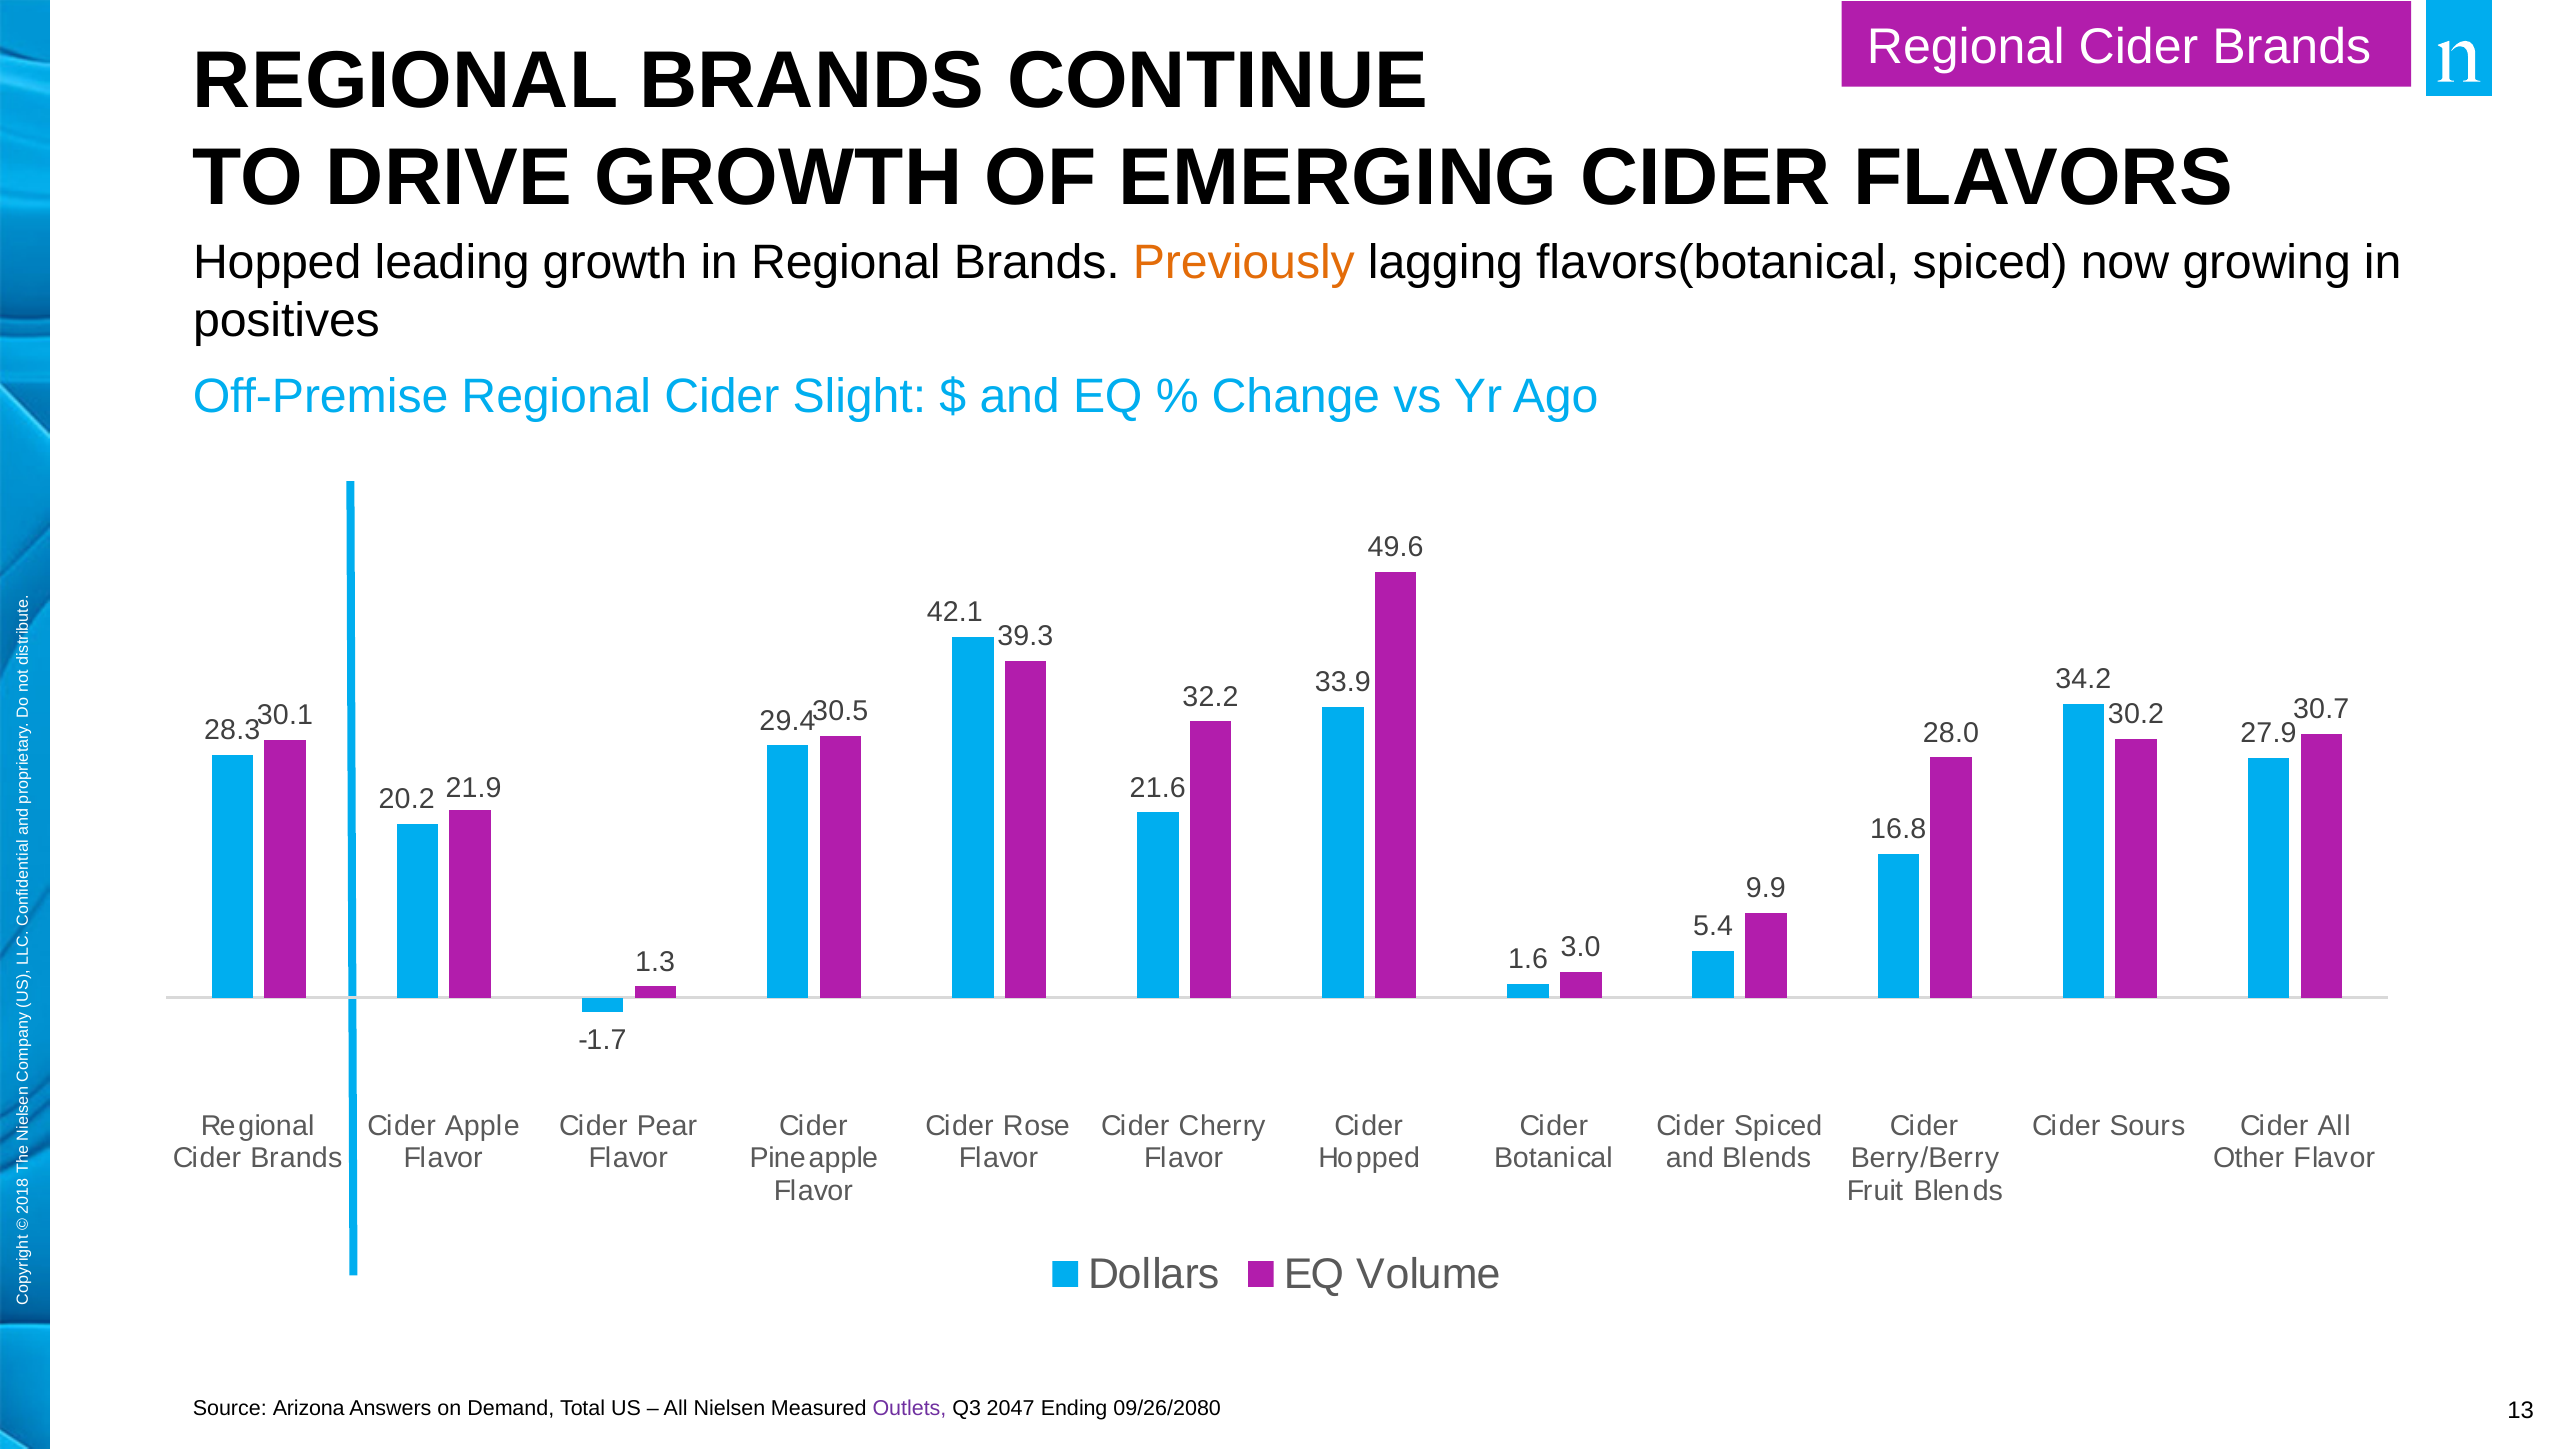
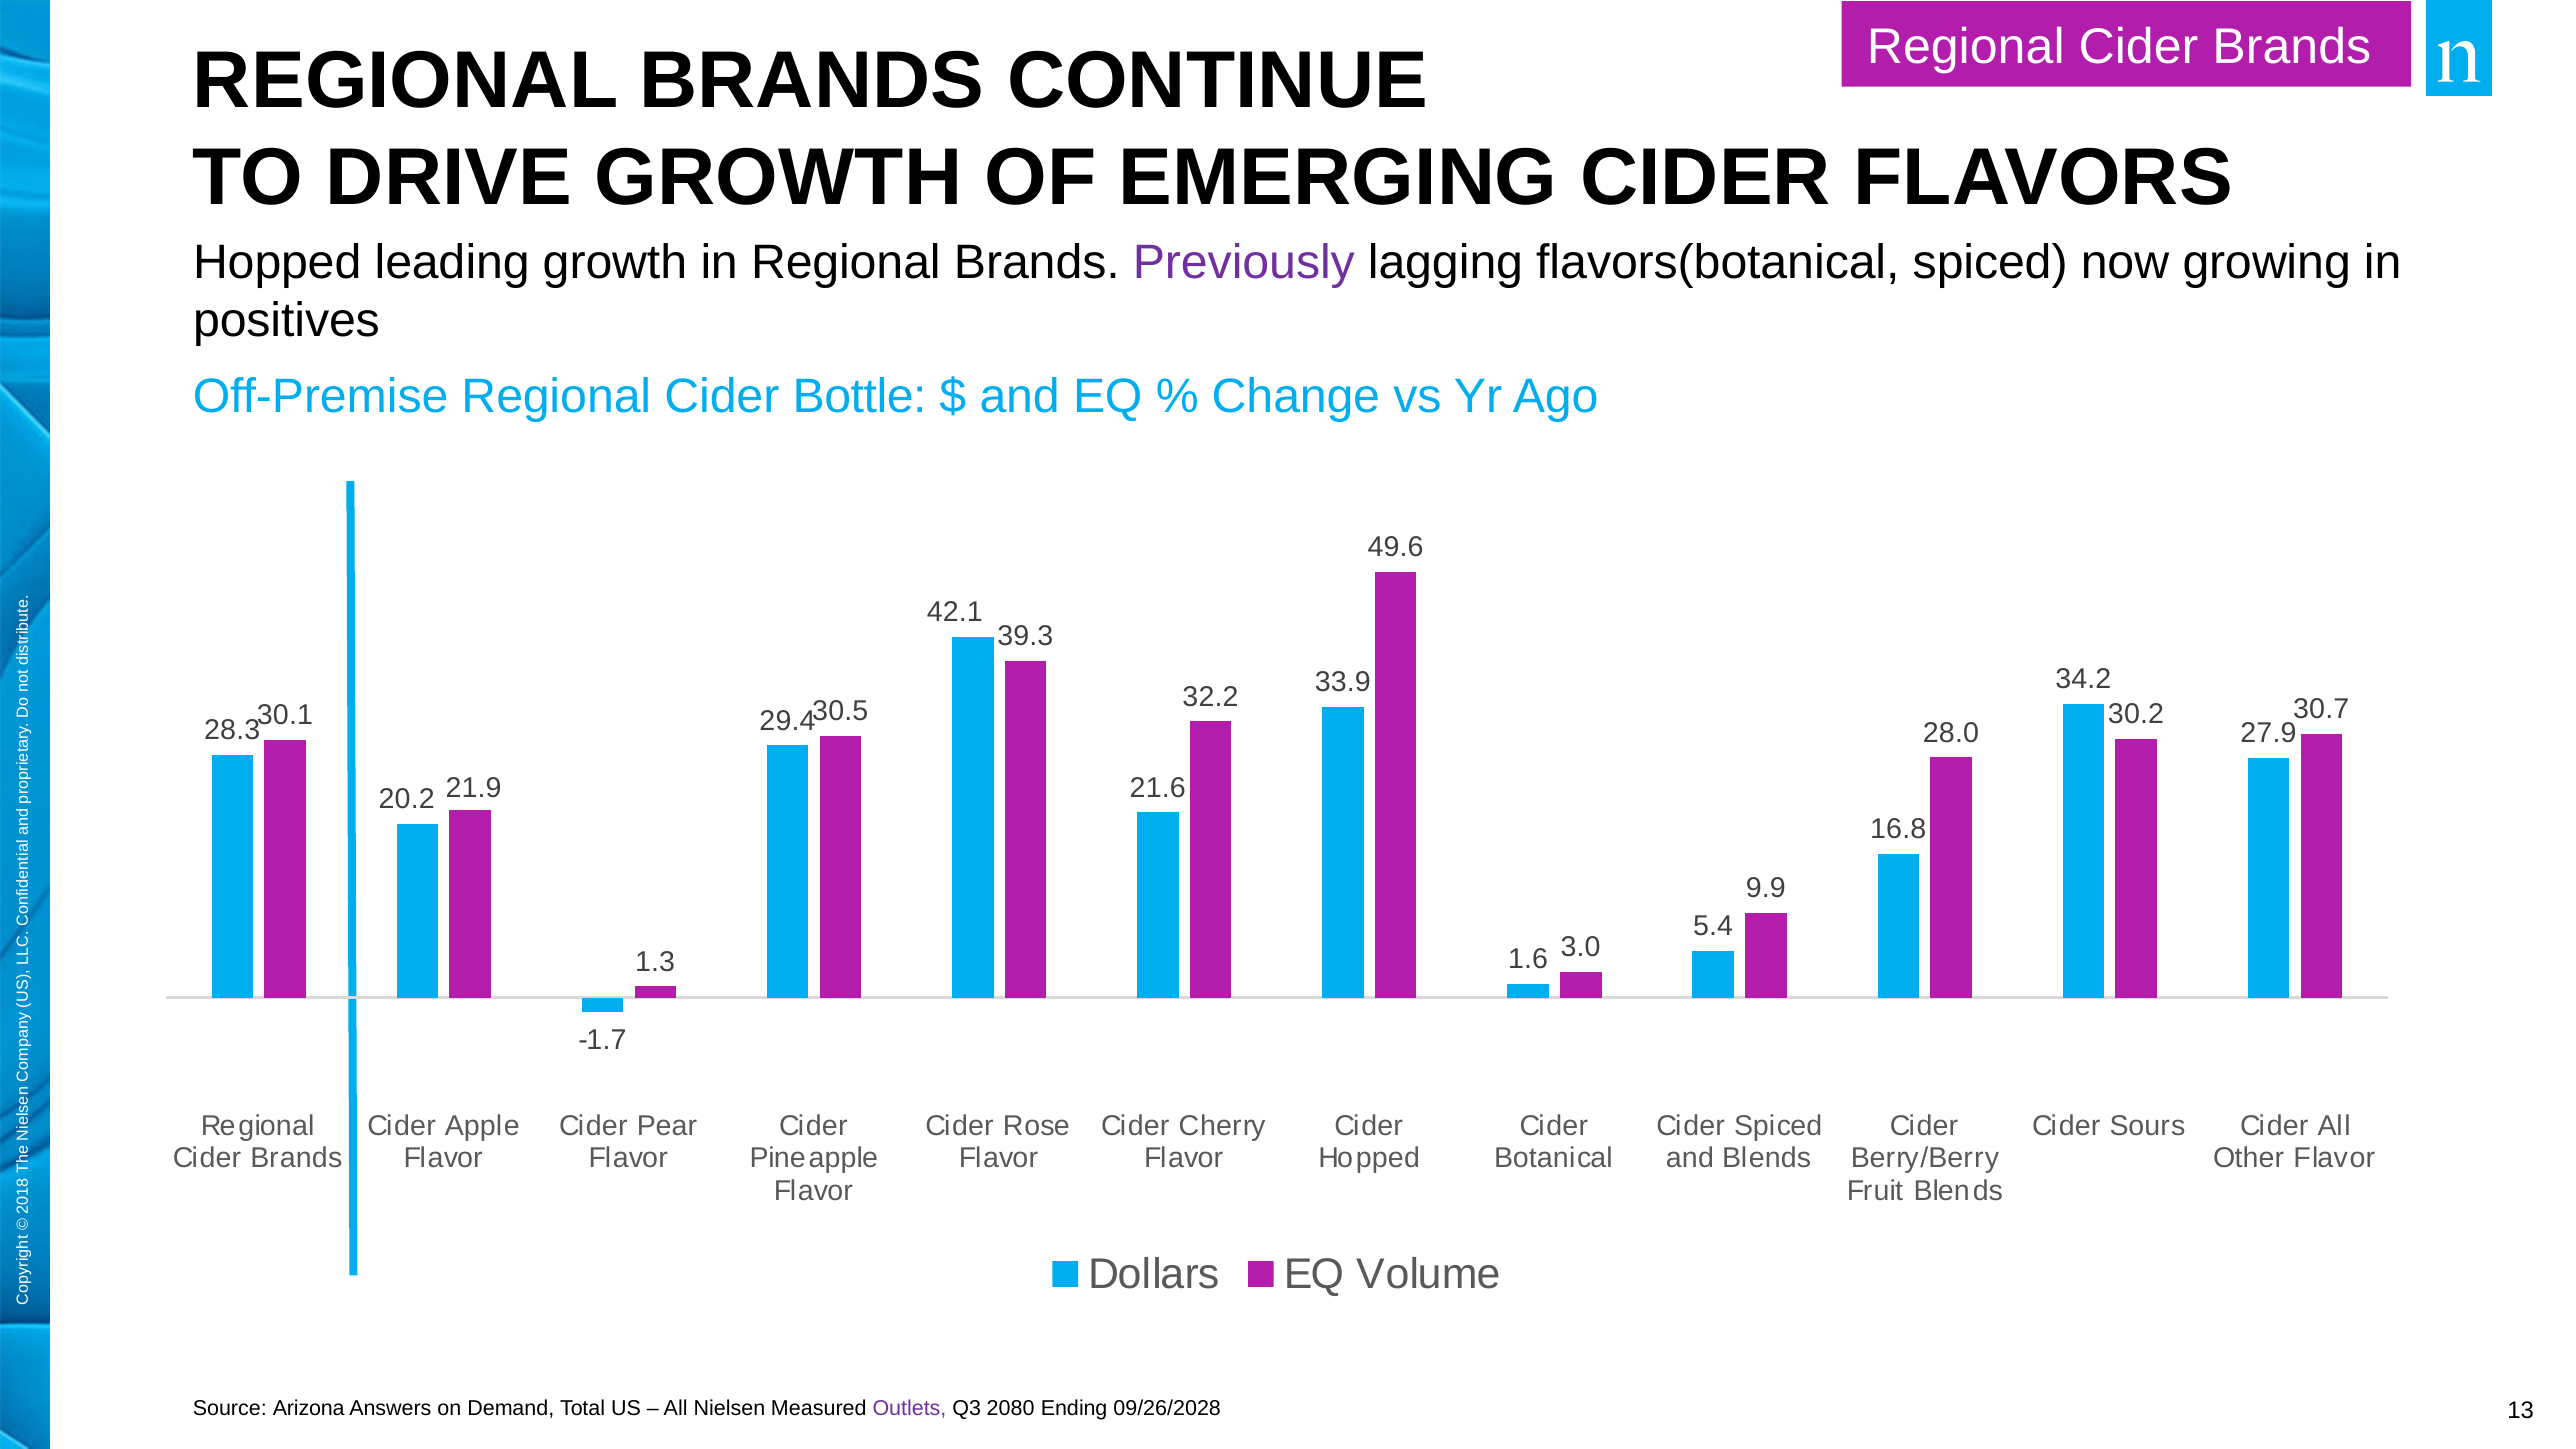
Previously colour: orange -> purple
Slight: Slight -> Bottle
2047: 2047 -> 2080
09/26/2080: 09/26/2080 -> 09/26/2028
